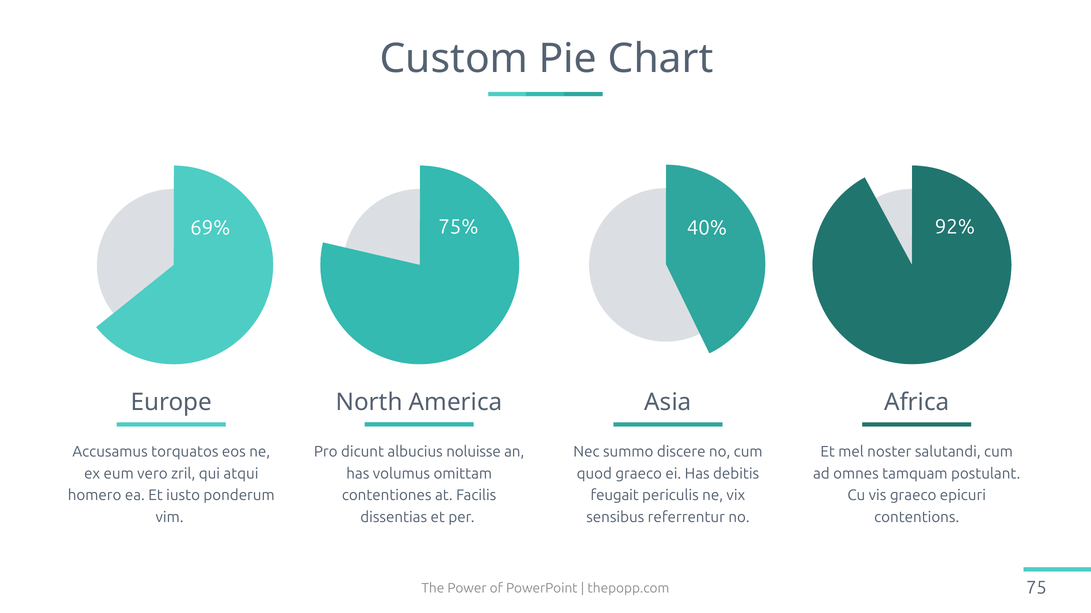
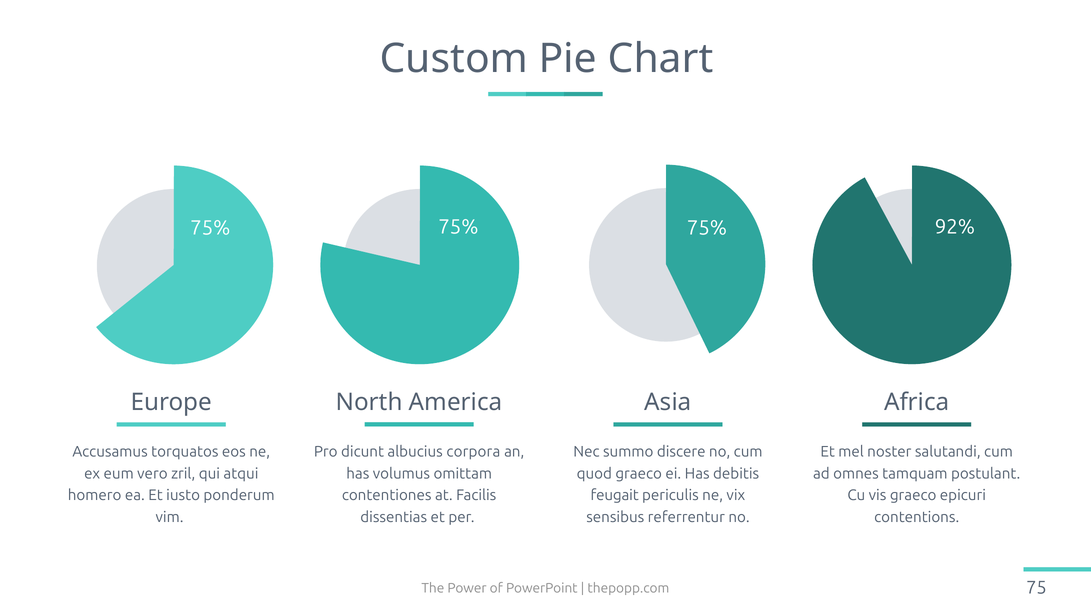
69% at (210, 228): 69% -> 75%
40% at (707, 228): 40% -> 75%
noluisse: noluisse -> corpora
